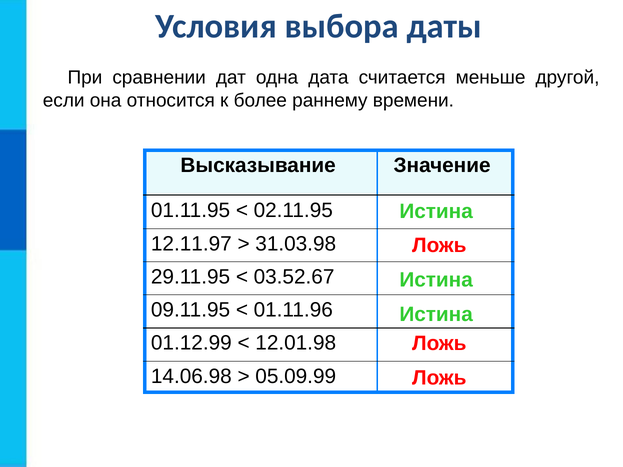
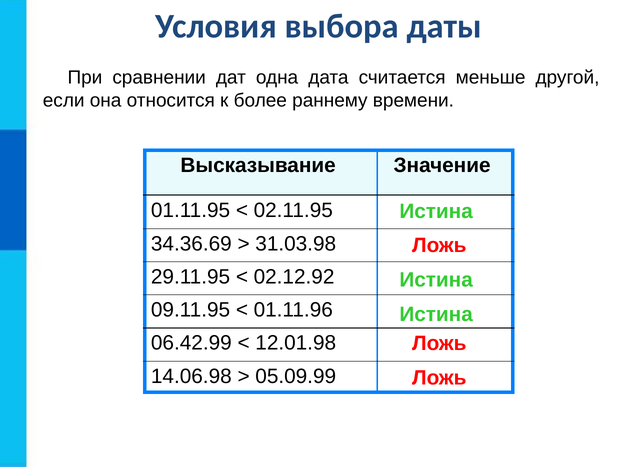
12.11.97: 12.11.97 -> 34.36.69
03.52.67: 03.52.67 -> 02.12.92
01.12.99: 01.12.99 -> 06.42.99
